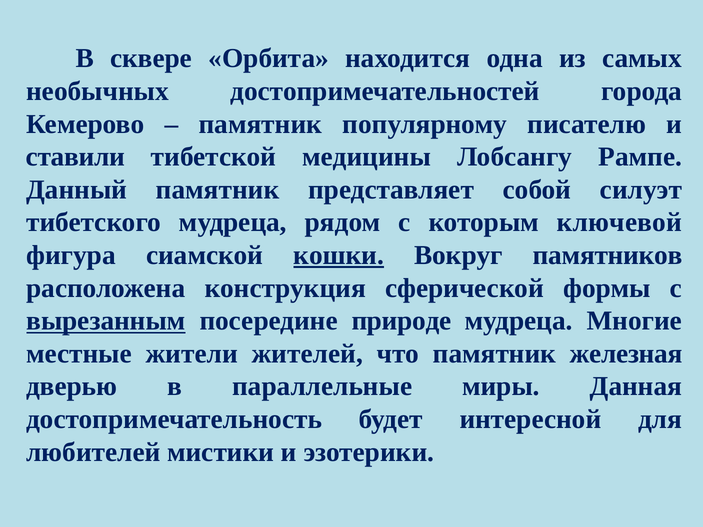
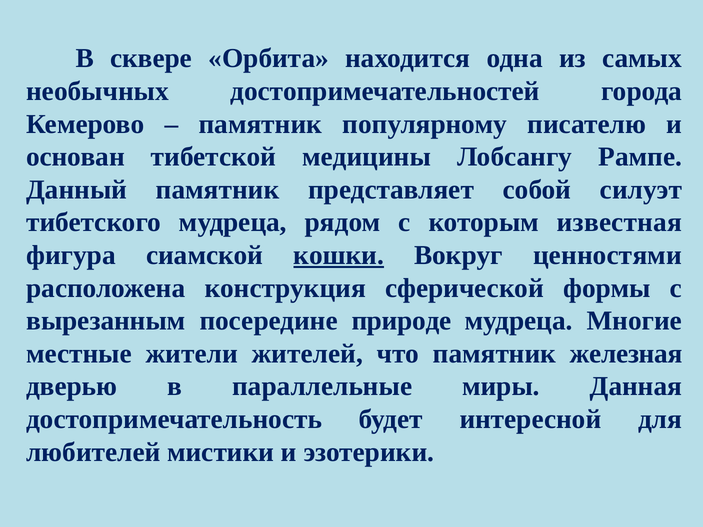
ставили: ставили -> основан
ключевой: ключевой -> известная
памятников: памятников -> ценностями
вырезанным underline: present -> none
